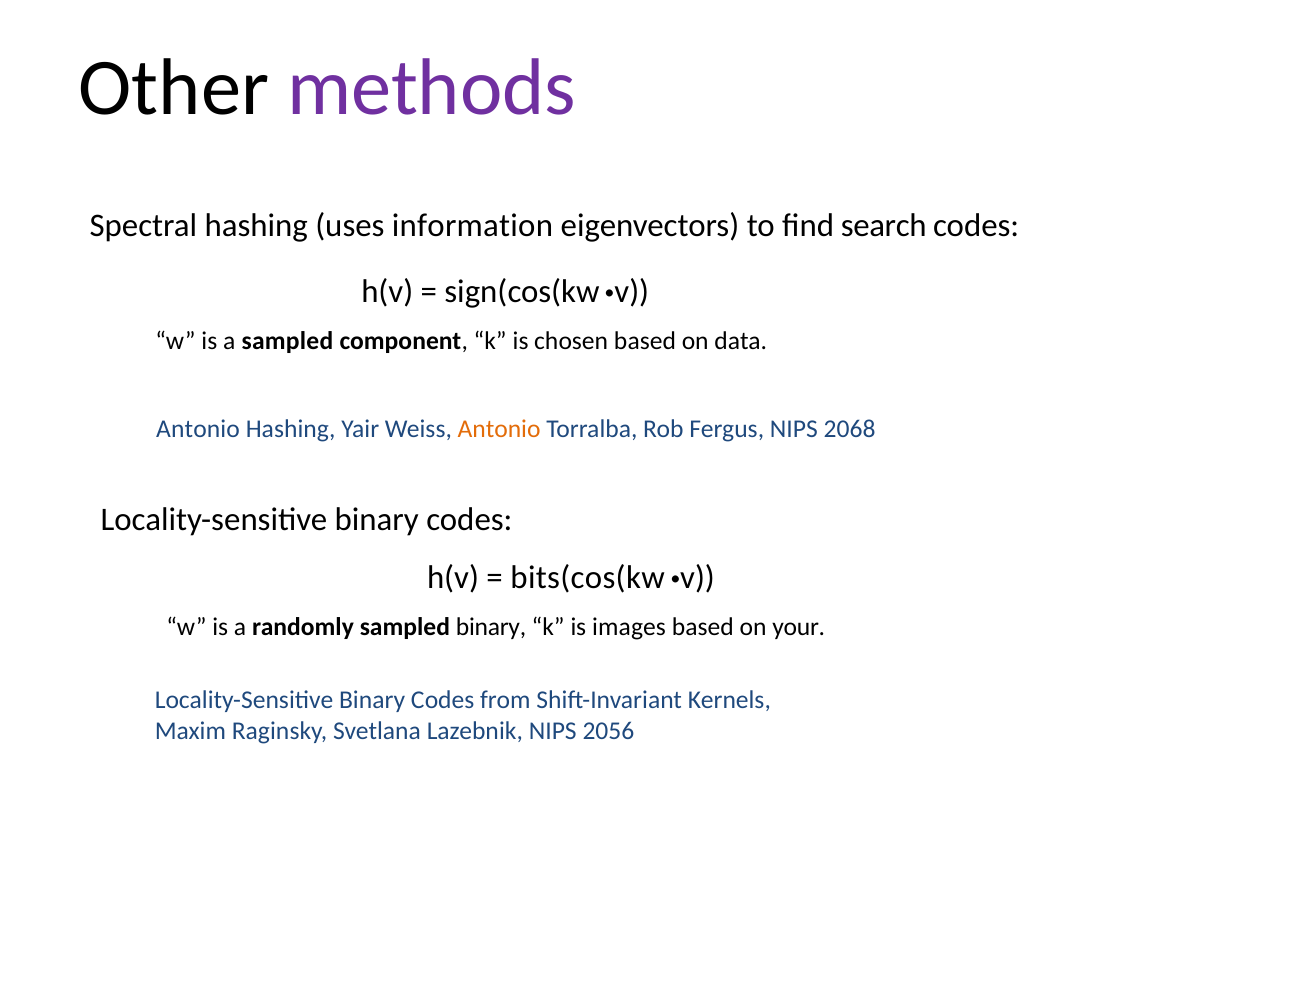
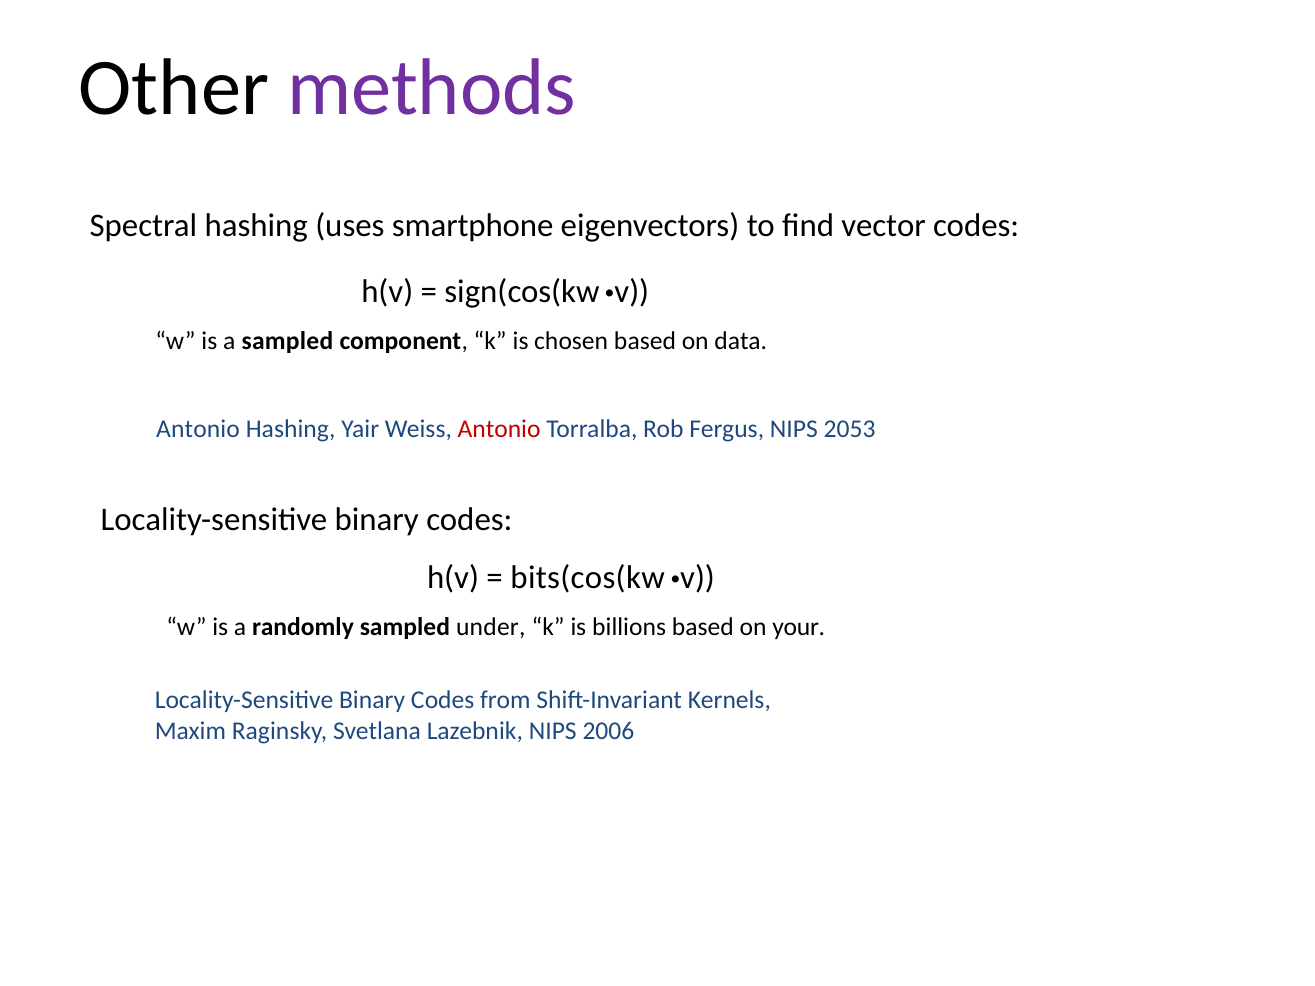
information: information -> smartphone
search: search -> vector
Antonio at (499, 429) colour: orange -> red
2068: 2068 -> 2053
sampled binary: binary -> under
images: images -> billions
2056: 2056 -> 2006
